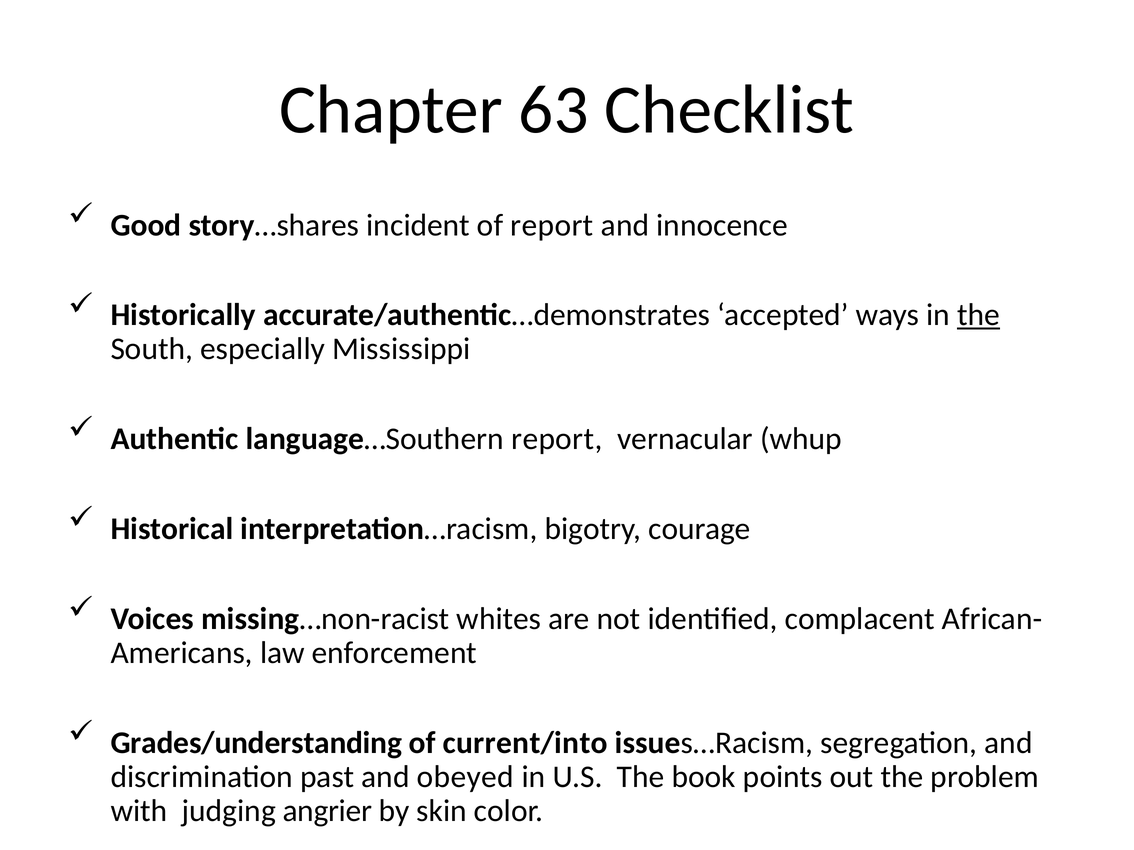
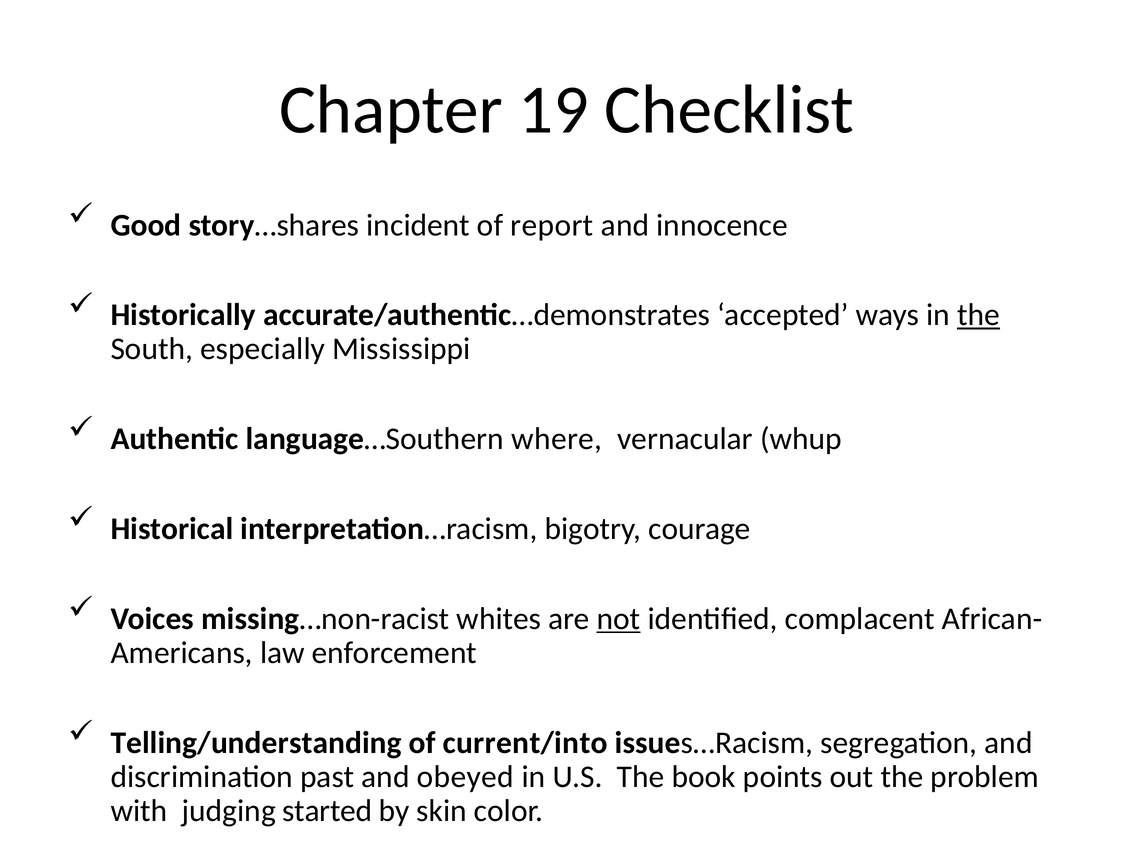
63: 63 -> 19
language…Southern report: report -> where
not underline: none -> present
Grades/understanding: Grades/understanding -> Telling/understanding
angrier: angrier -> started
